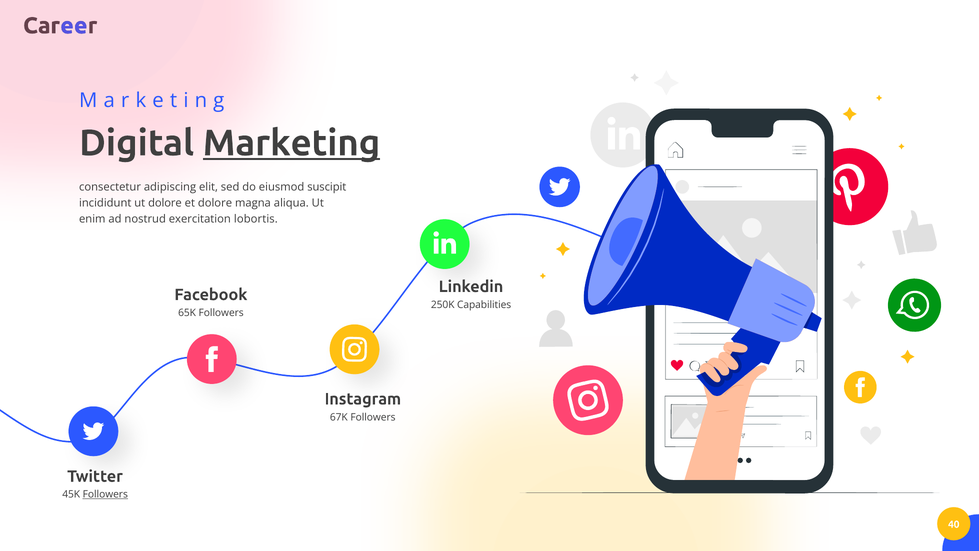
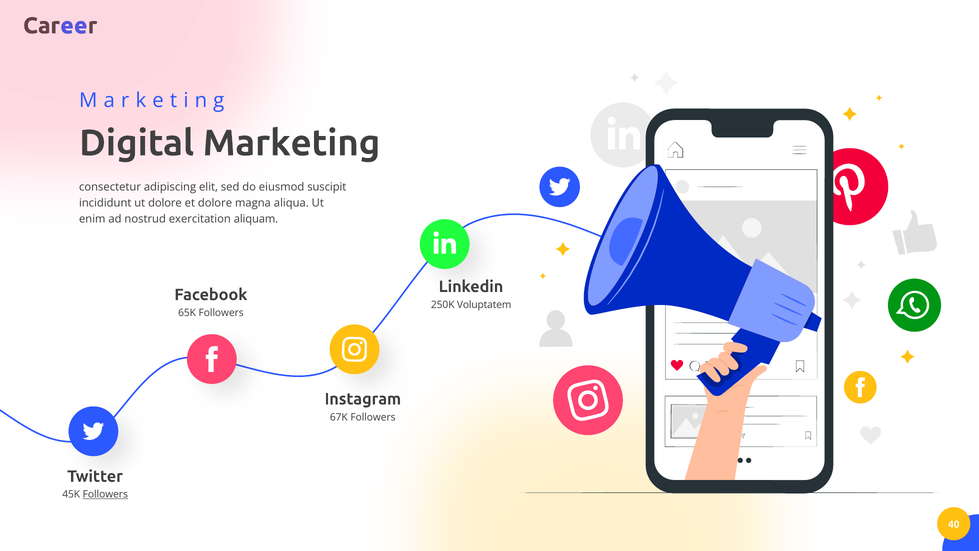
Marketing underline: present -> none
lobortis: lobortis -> aliquam
Capabilities: Capabilities -> Voluptatem
